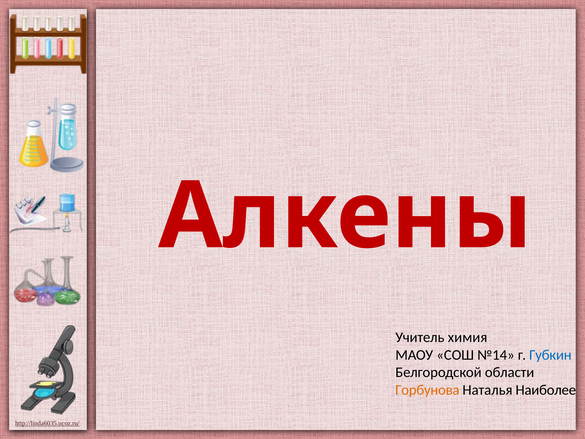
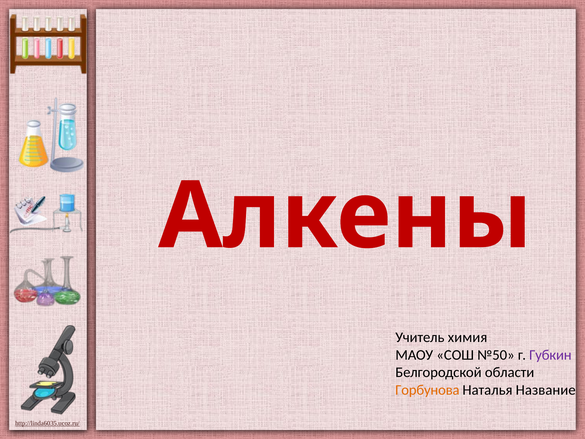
№14: №14 -> №50
Губкин colour: blue -> purple
Наиболее: Наиболее -> Название
